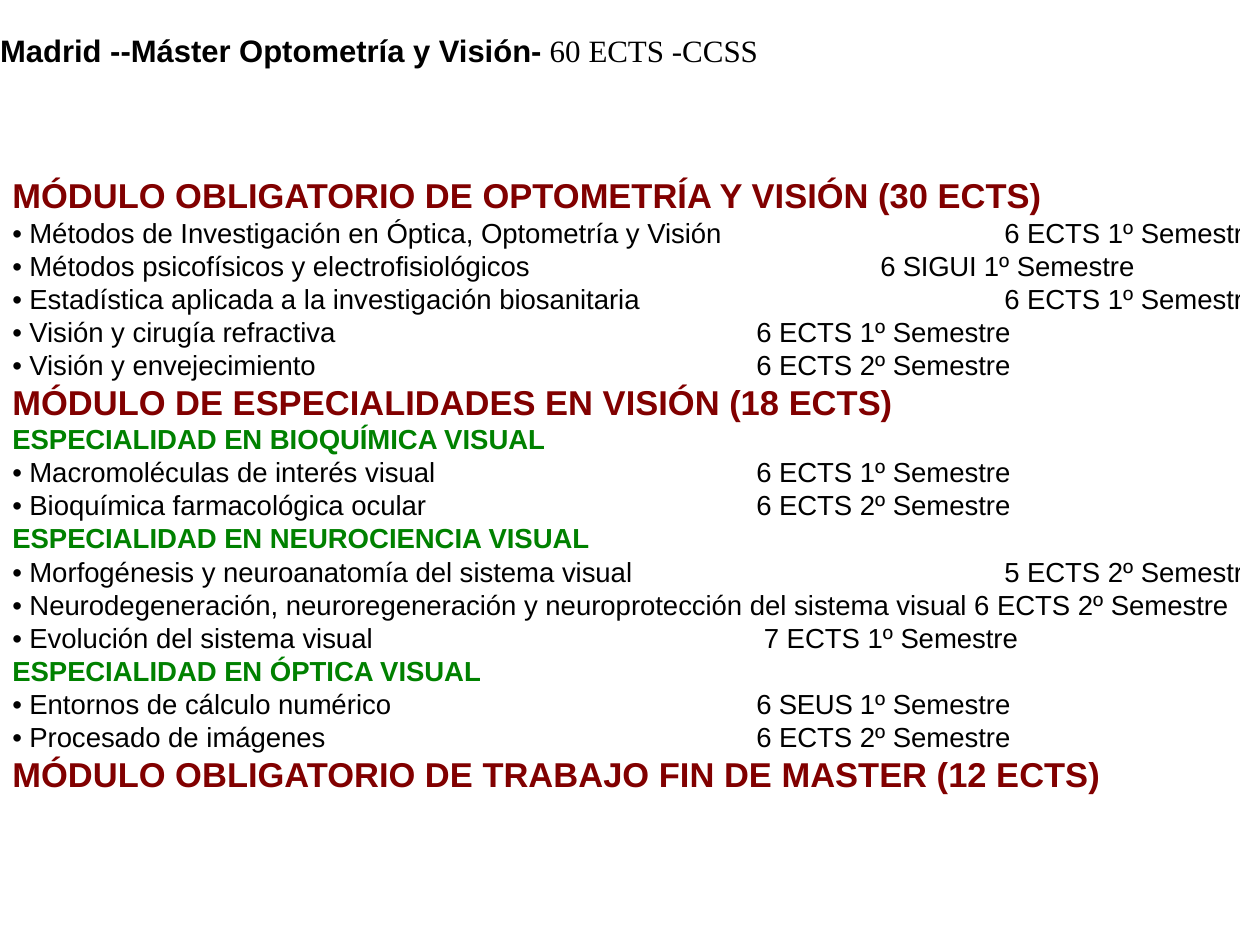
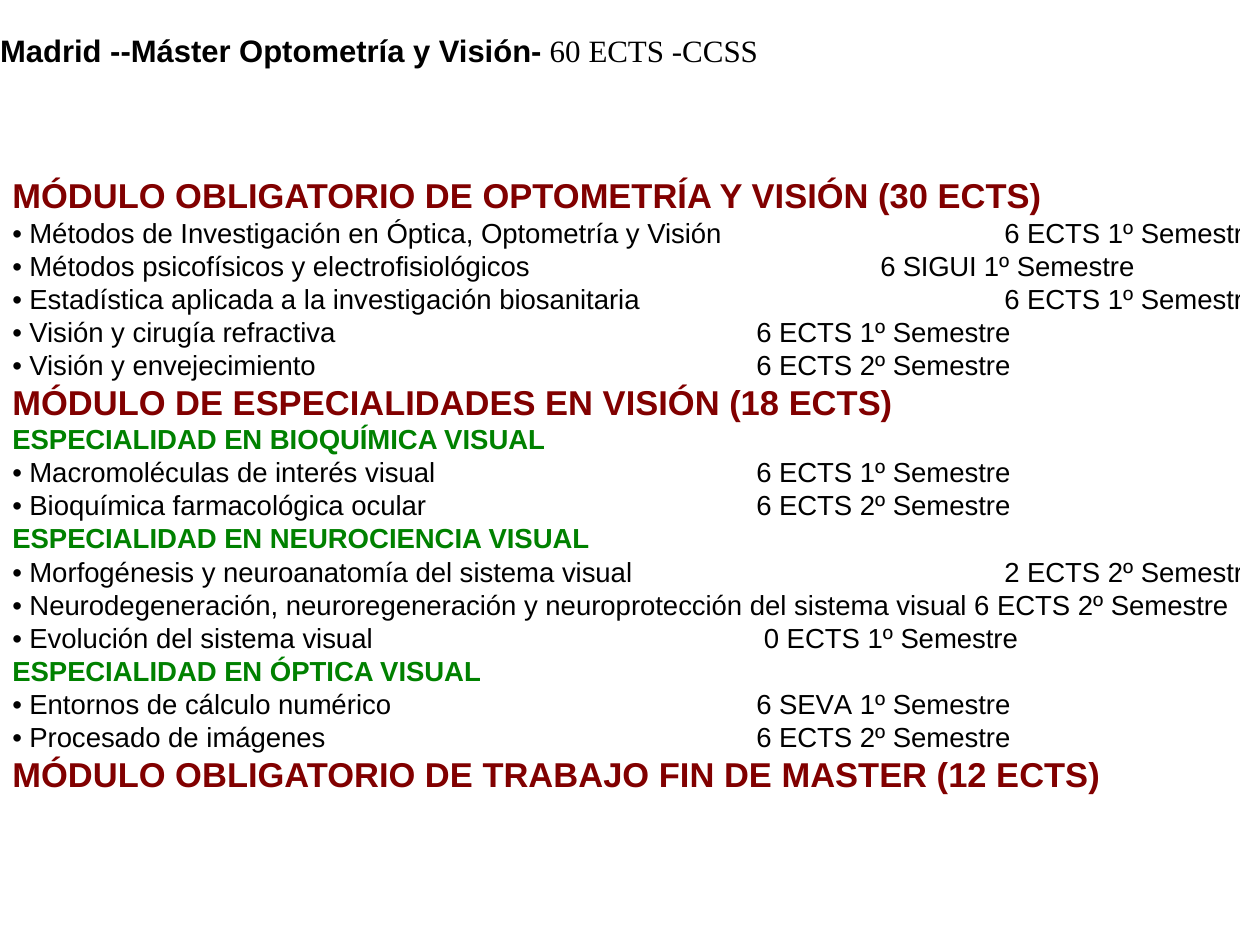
5: 5 -> 2
7: 7 -> 0
SEUS: SEUS -> SEVA
